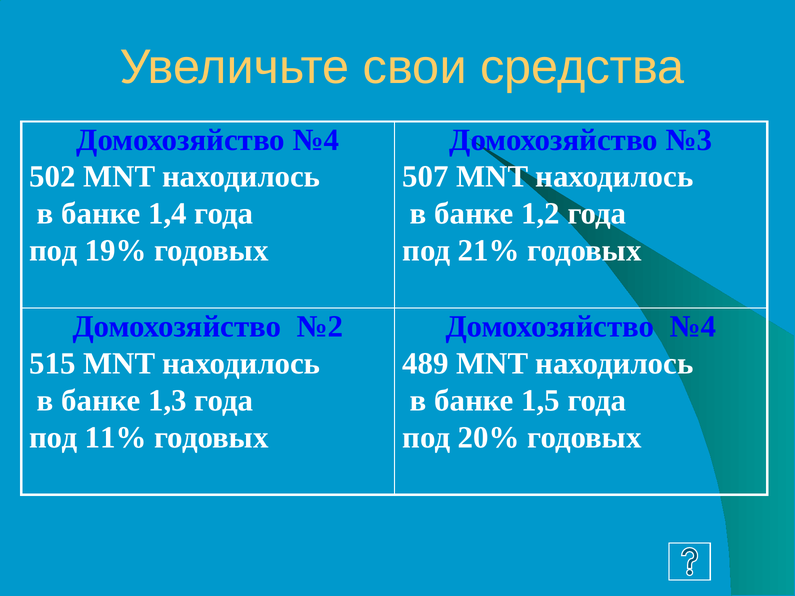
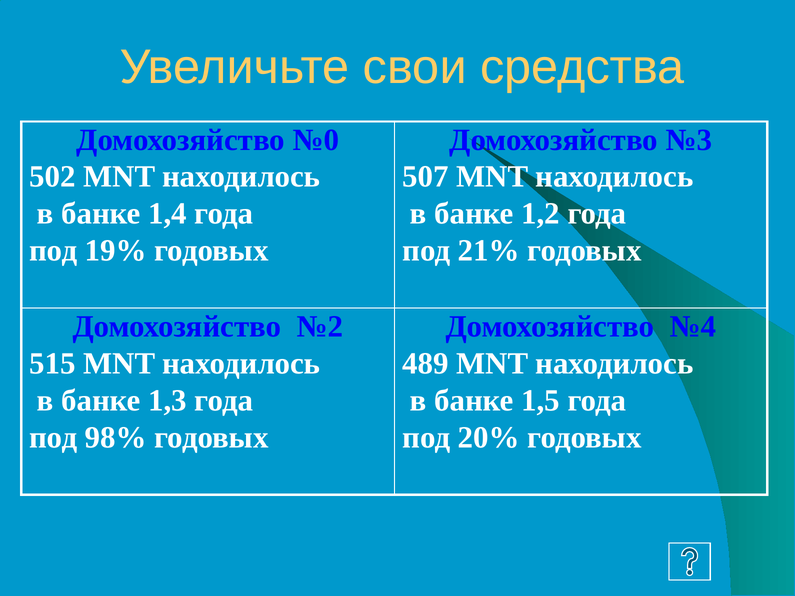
№4 at (316, 140): №4 -> №0
11%: 11% -> 98%
